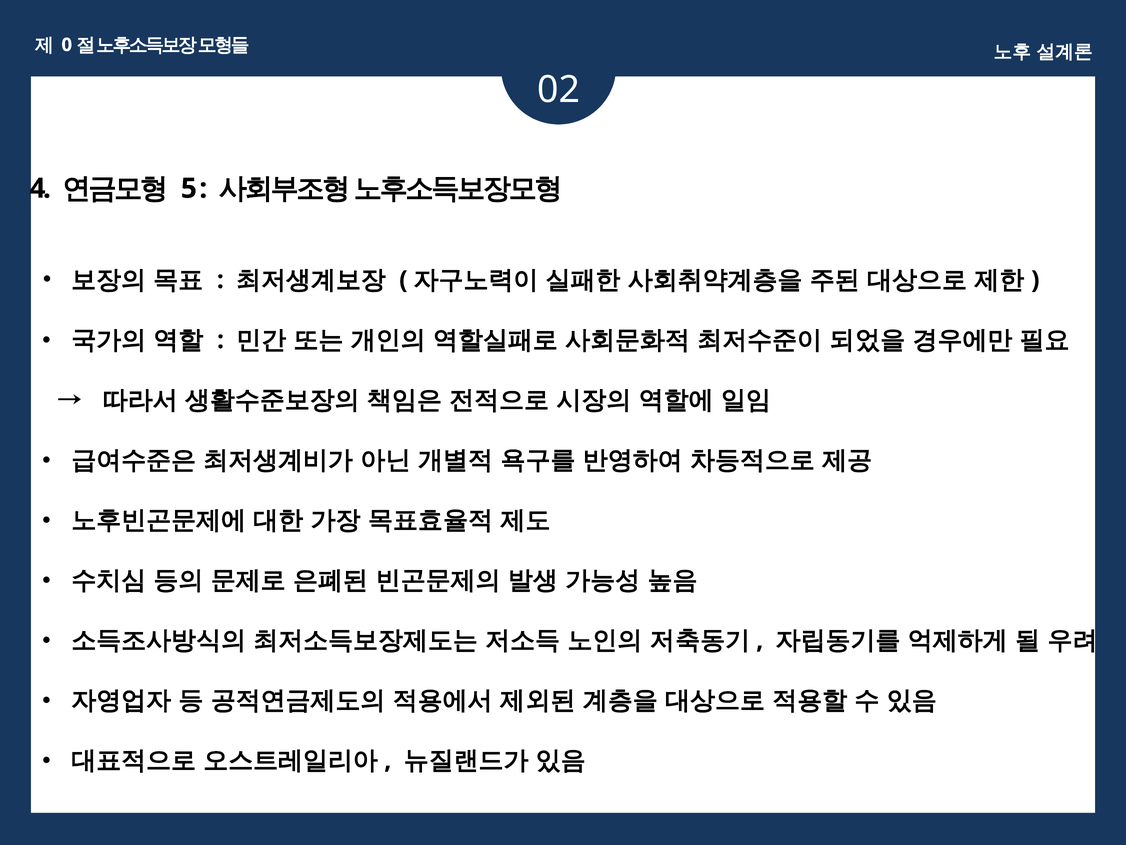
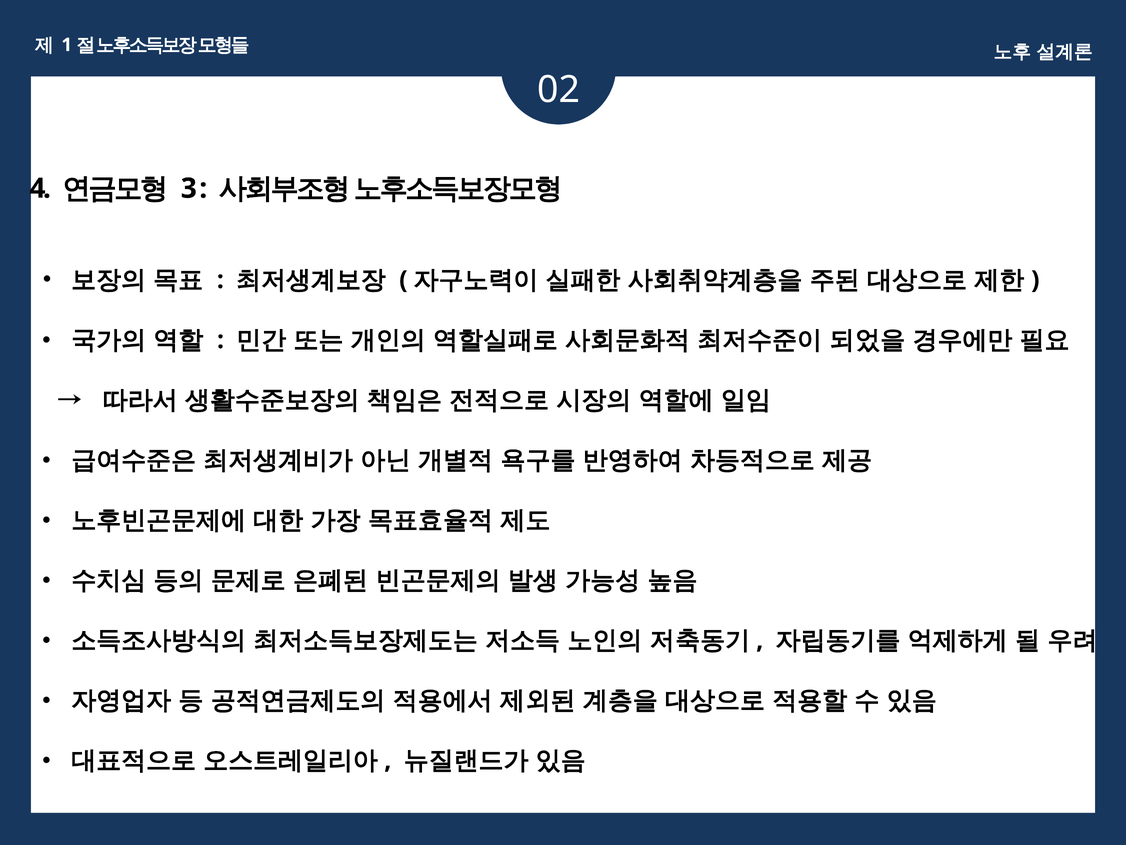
0: 0 -> 1
5: 5 -> 3
